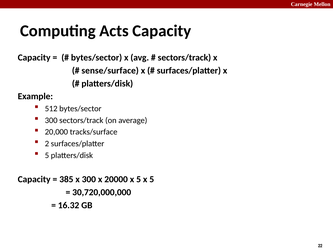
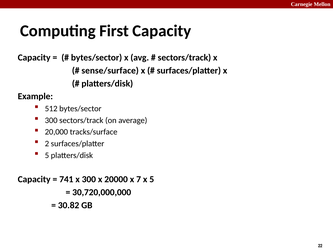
Acts: Acts -> First
385: 385 -> 741
20000 x 5: 5 -> 7
16.32: 16.32 -> 30.82
